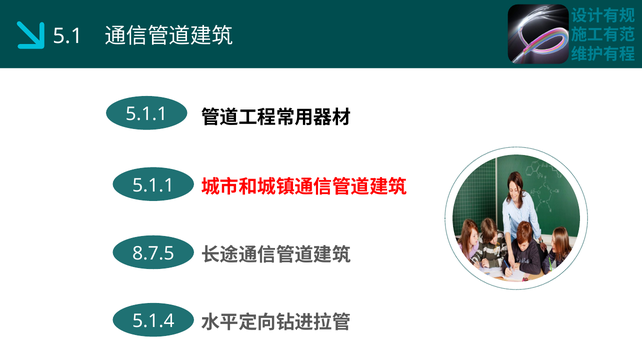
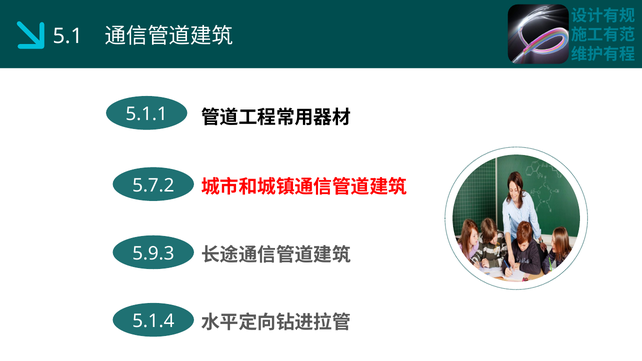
5.1.1 at (153, 185): 5.1.1 -> 5.7.2
8.7.5: 8.7.5 -> 5.9.3
